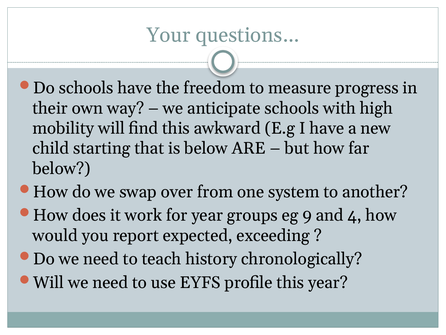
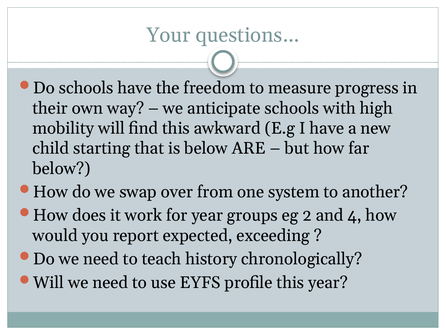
9: 9 -> 2
